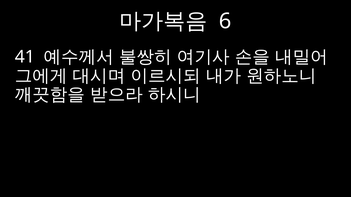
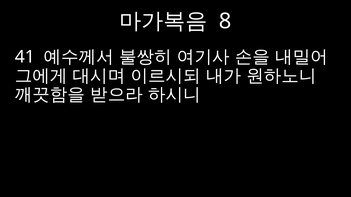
6: 6 -> 8
